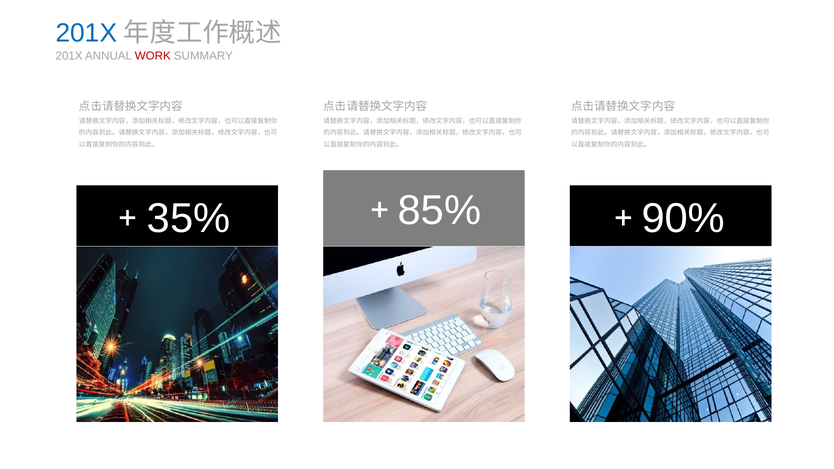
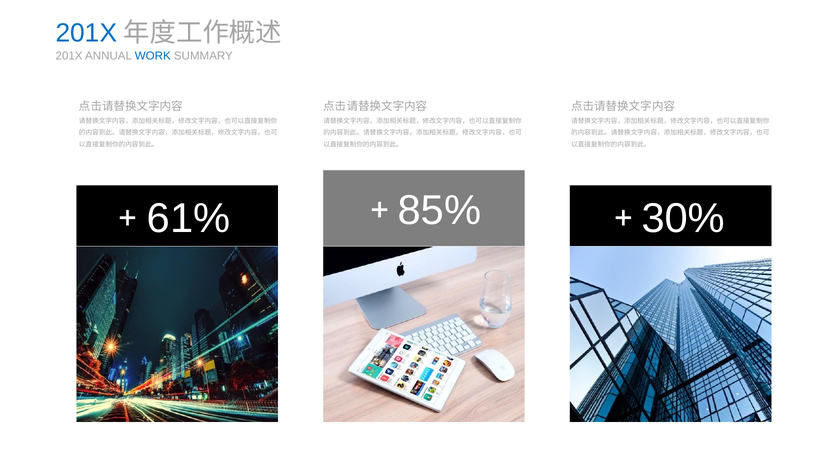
WORK colour: red -> blue
35%: 35% -> 61%
90%: 90% -> 30%
